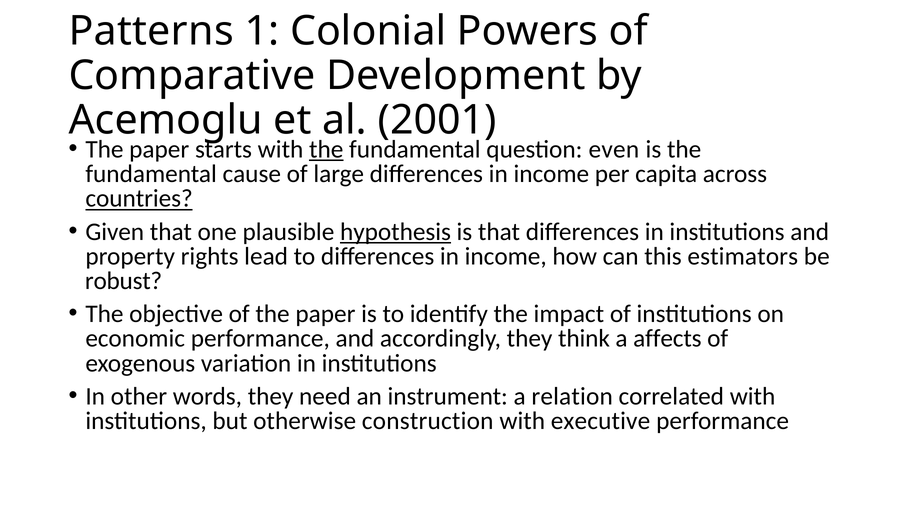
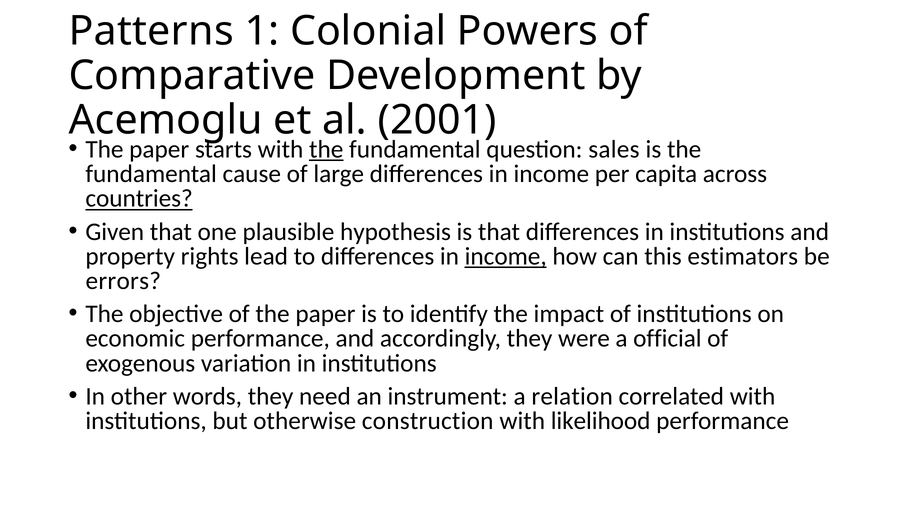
even: even -> sales
hypothesis underline: present -> none
income at (506, 256) underline: none -> present
robust: robust -> errors
think: think -> were
affects: affects -> official
executive: executive -> likelihood
